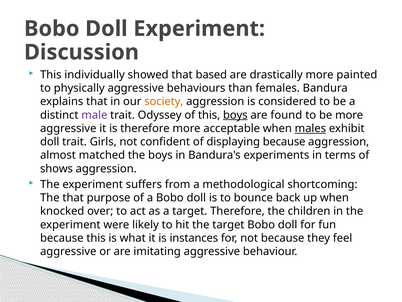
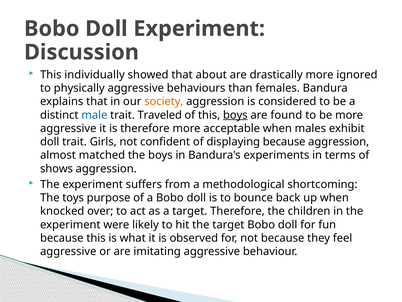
based: based -> about
painted: painted -> ignored
male colour: purple -> blue
Odyssey: Odyssey -> Traveled
males underline: present -> none
The that: that -> toys
instances: instances -> observed
